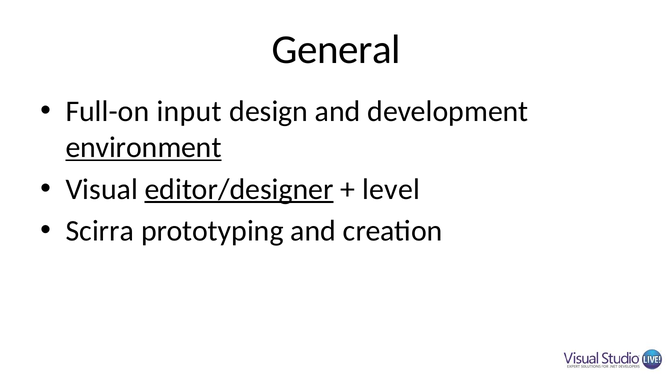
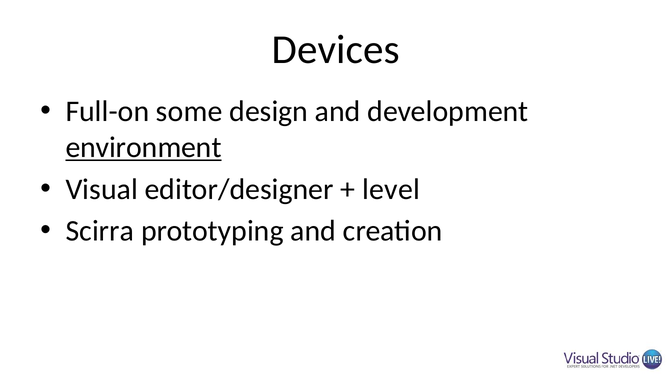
General: General -> Devices
input: input -> some
editor/designer underline: present -> none
